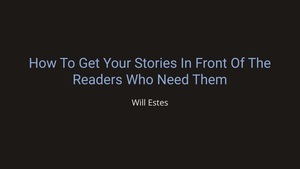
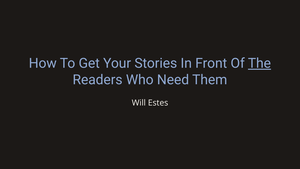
The underline: none -> present
